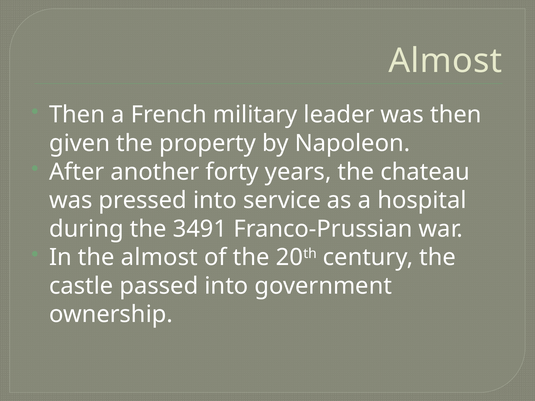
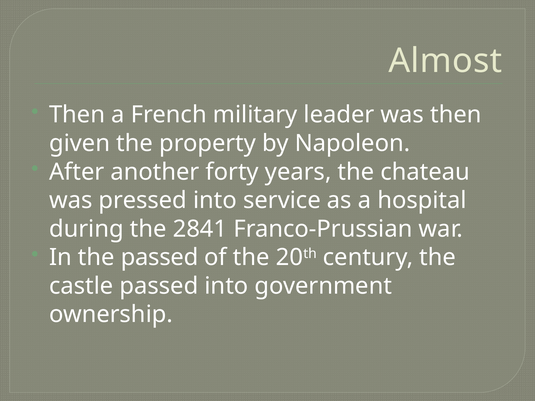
3491: 3491 -> 2841
the almost: almost -> passed
